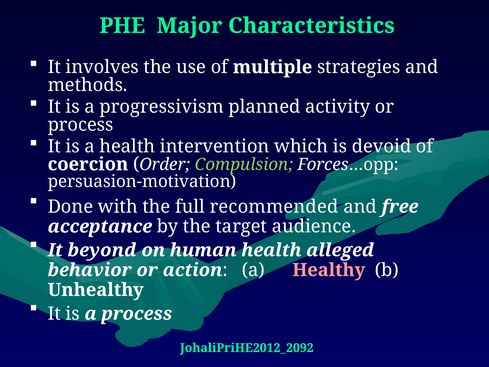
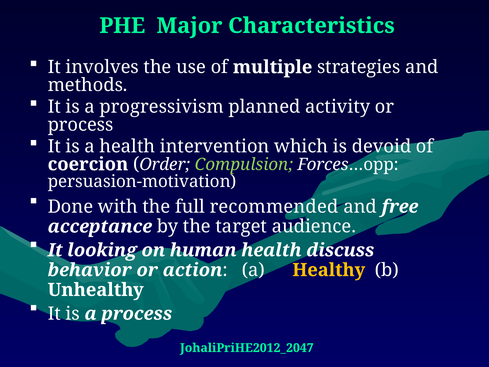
beyond: beyond -> looking
alleged: alleged -> discuss
Healthy colour: pink -> yellow
JohaliPriHE2012_2092: JohaliPriHE2012_2092 -> JohaliPriHE2012_2047
